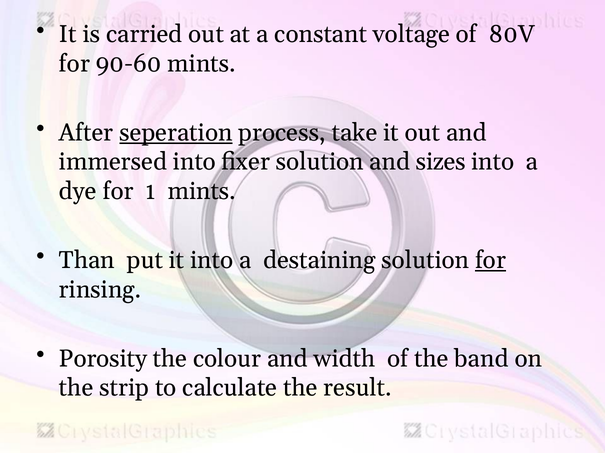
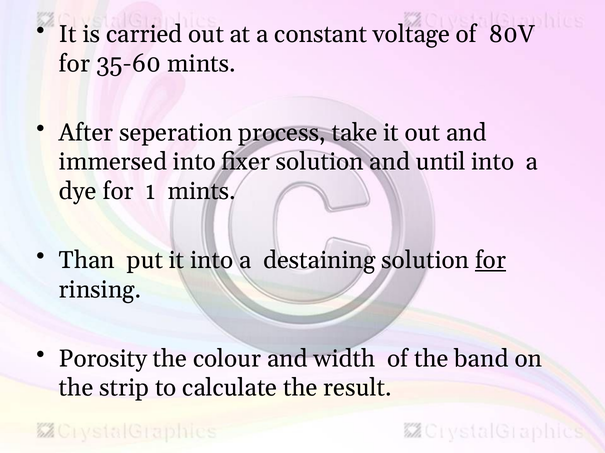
90-60: 90-60 -> 35-60
seperation underline: present -> none
sizes: sizes -> until
